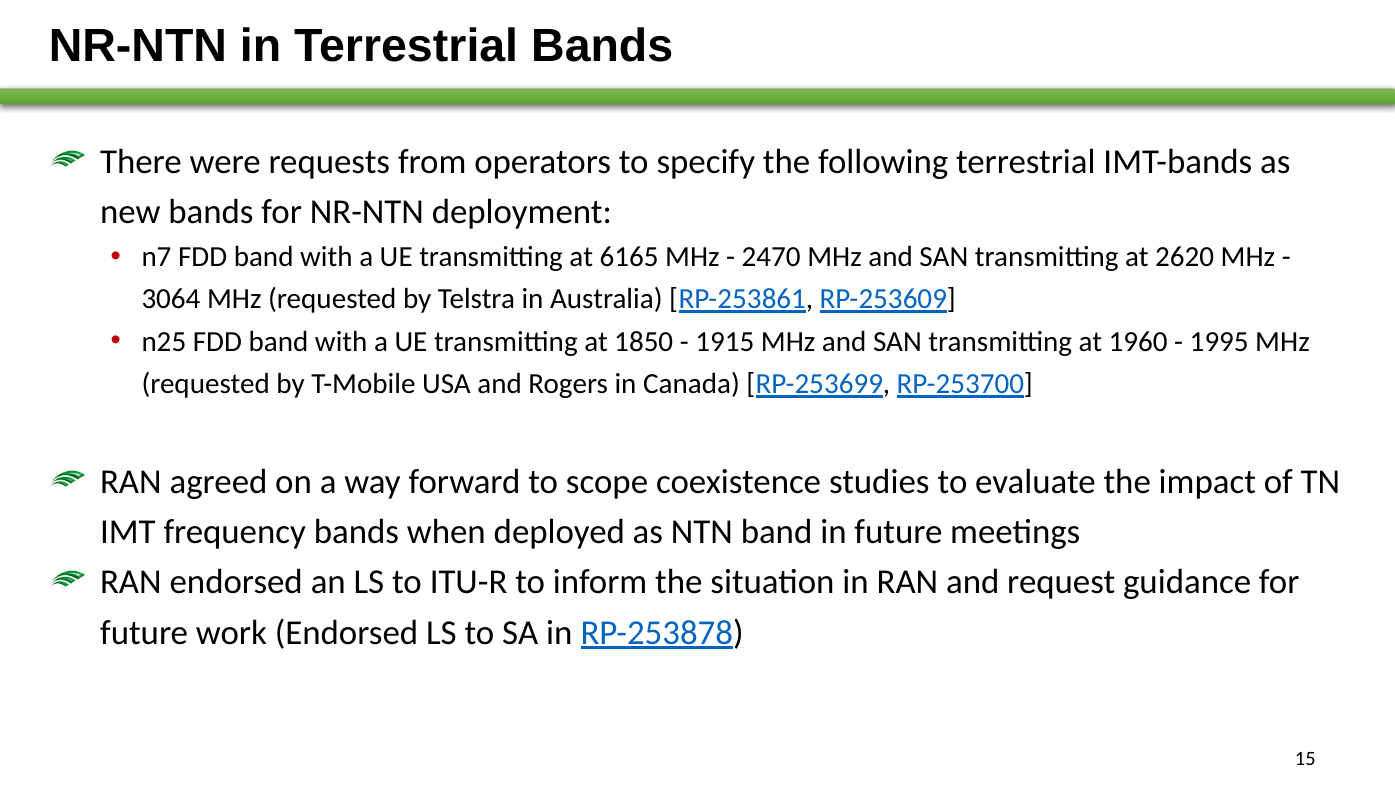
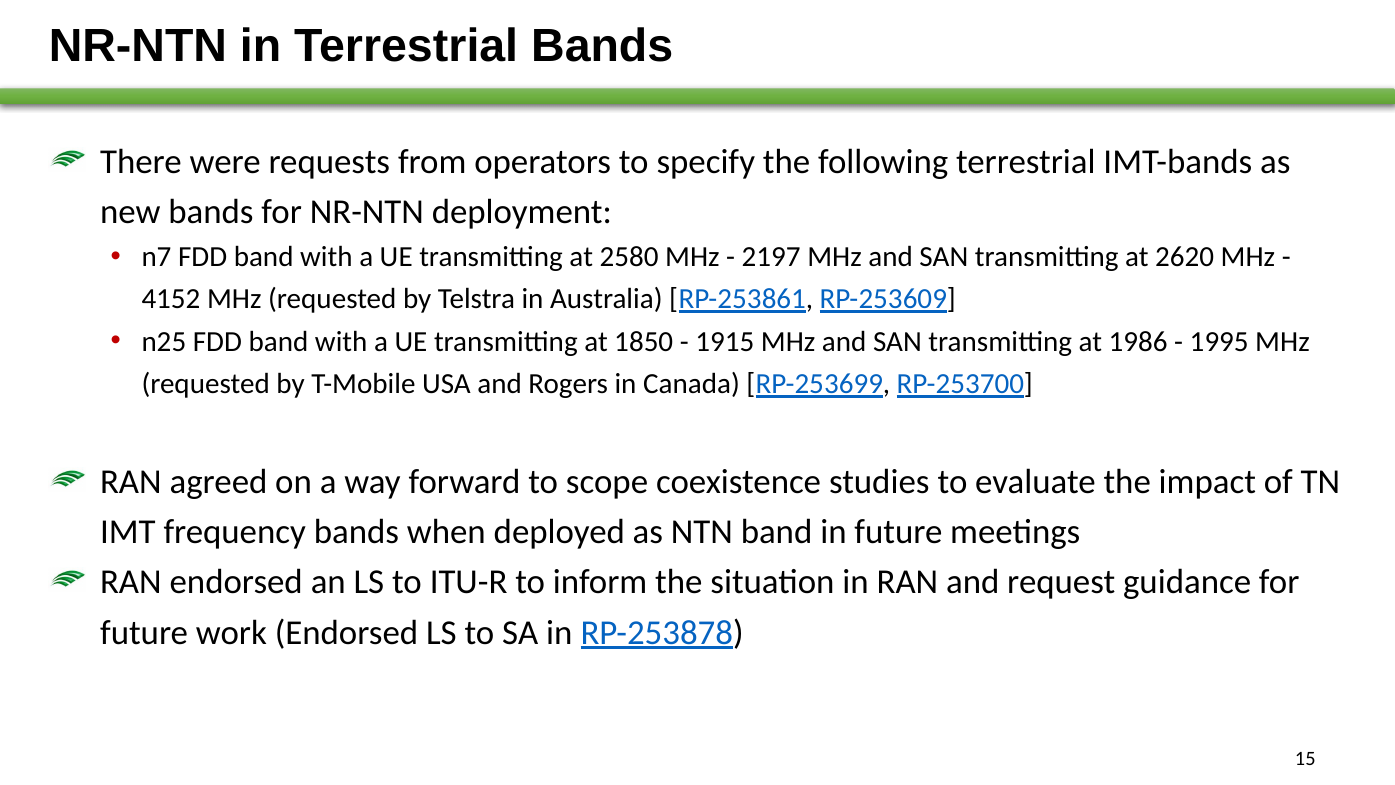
6165: 6165 -> 2580
2470: 2470 -> 2197
3064: 3064 -> 4152
1960: 1960 -> 1986
